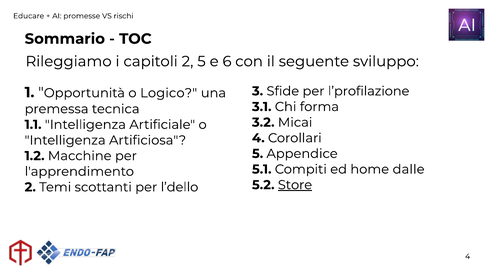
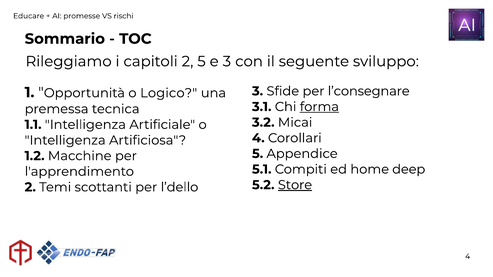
e 6: 6 -> 3
l’profilazione: l’profilazione -> l’consegnare
forma underline: none -> present
dalle: dalle -> deep
